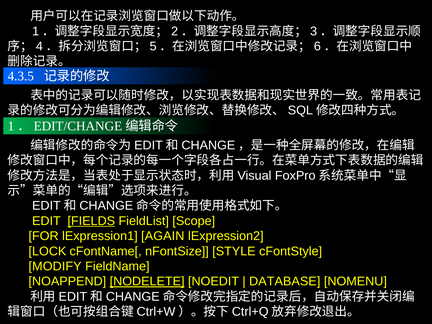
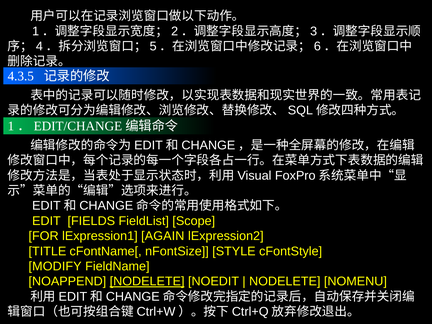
FIELDS underline: present -> none
LOCK: LOCK -> TITLE
DATABASE at (285, 281): DATABASE -> NODELETE
